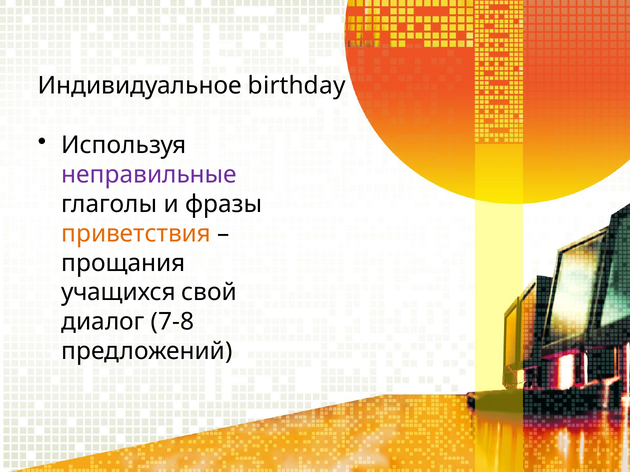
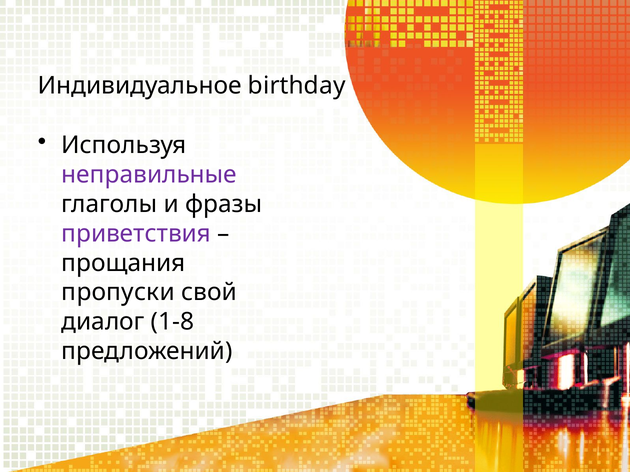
приветствия colour: orange -> purple
учащихся: учащихся -> пропуски
7-8: 7-8 -> 1-8
